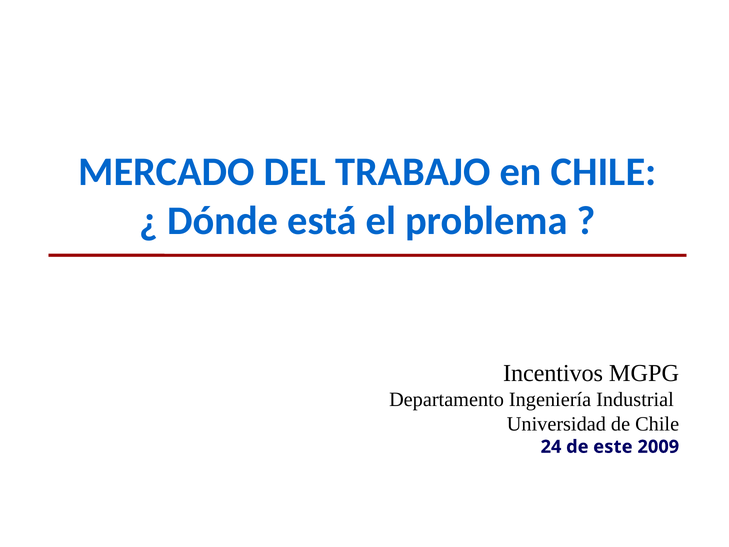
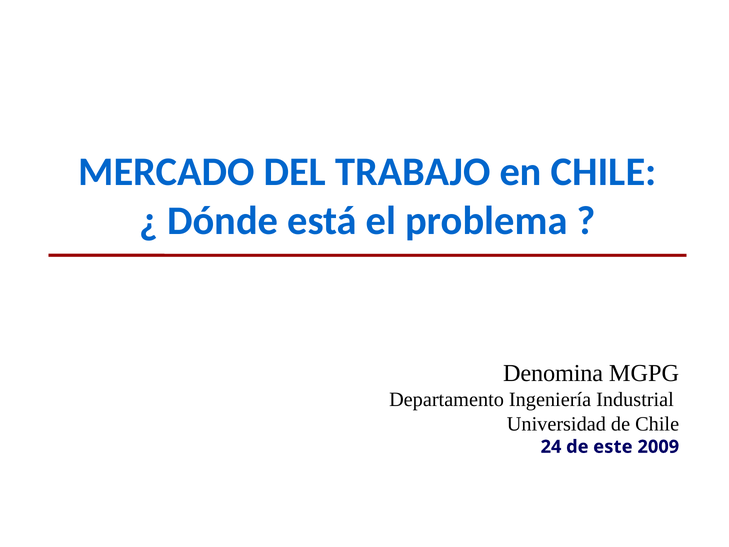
Incentivos: Incentivos -> Denomina
